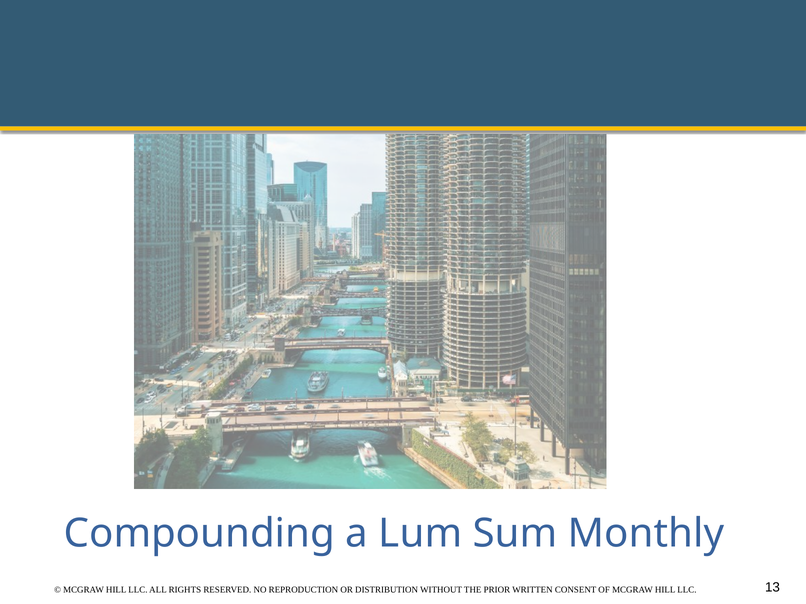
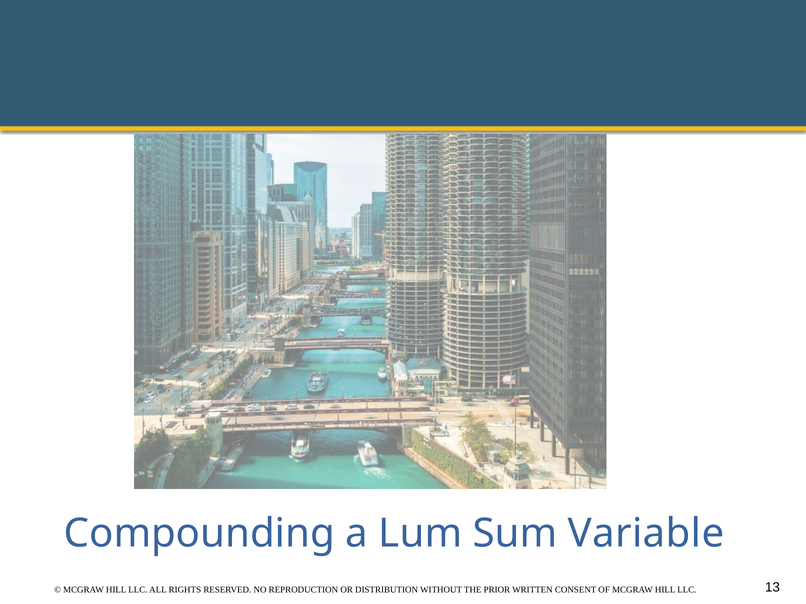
Monthly: Monthly -> Variable
